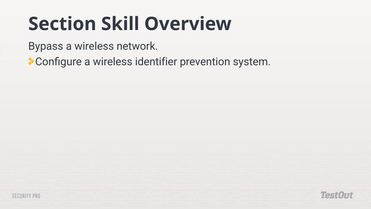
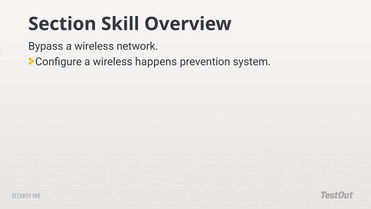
identifier: identifier -> happens
